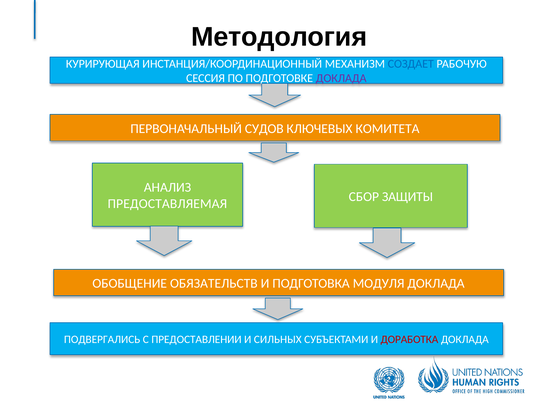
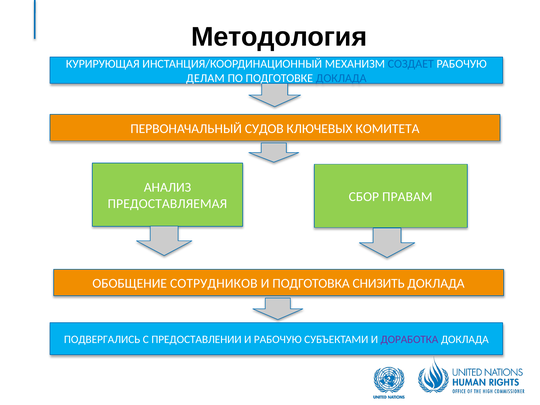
СЕССИЯ: СЕССИЯ -> ДЕЛАМ
ДОКЛАДА at (341, 78) colour: purple -> blue
ЗАЩИТЫ: ЗАЩИТЫ -> ПРАВАМ
ОБЯЗАТЕЛЬСТВ: ОБЯЗАТЕЛЬСТВ -> СОТРУДНИКОВ
МОДУЛЯ: МОДУЛЯ -> СНИЗИТЬ
И СИЛЬНЫХ: СИЛЬНЫХ -> РАБОЧУЮ
ДОРАБОТКА colour: red -> purple
